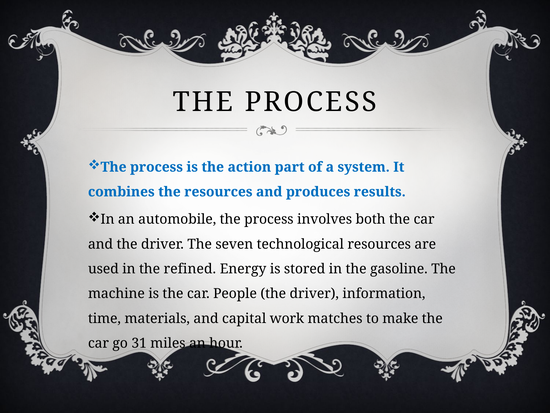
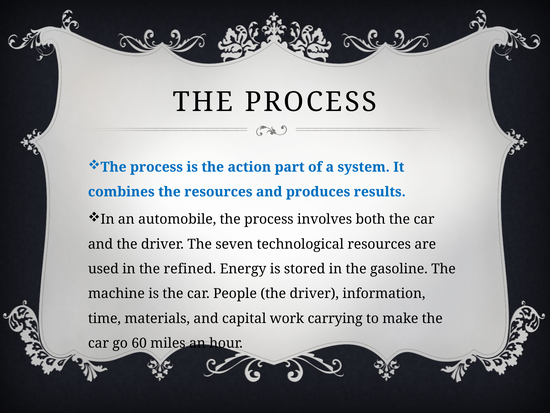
matches: matches -> carrying
31: 31 -> 60
